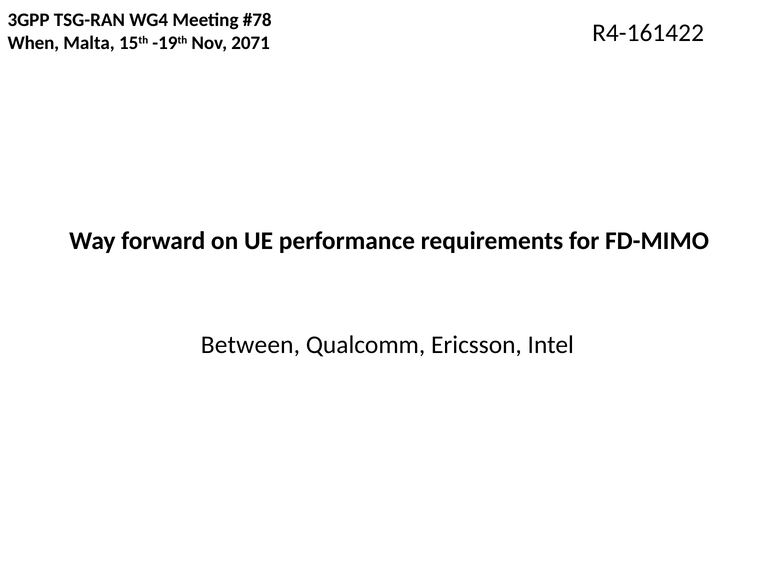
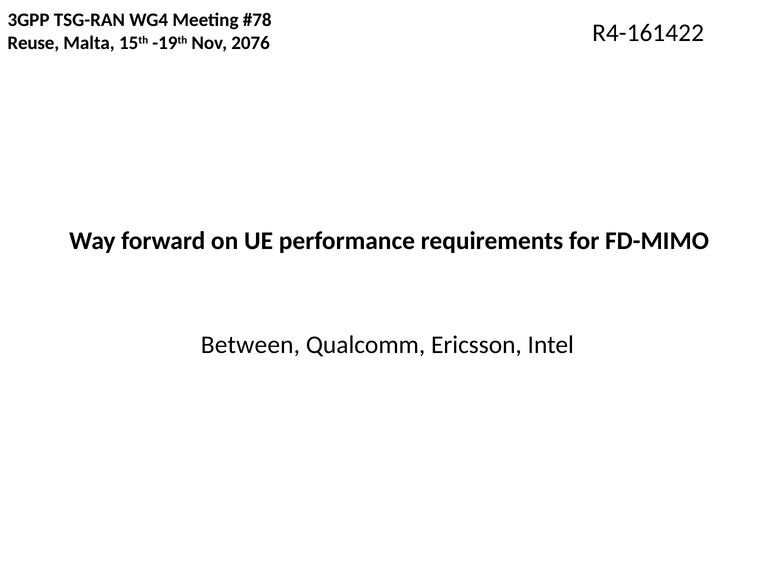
When: When -> Reuse
2071: 2071 -> 2076
